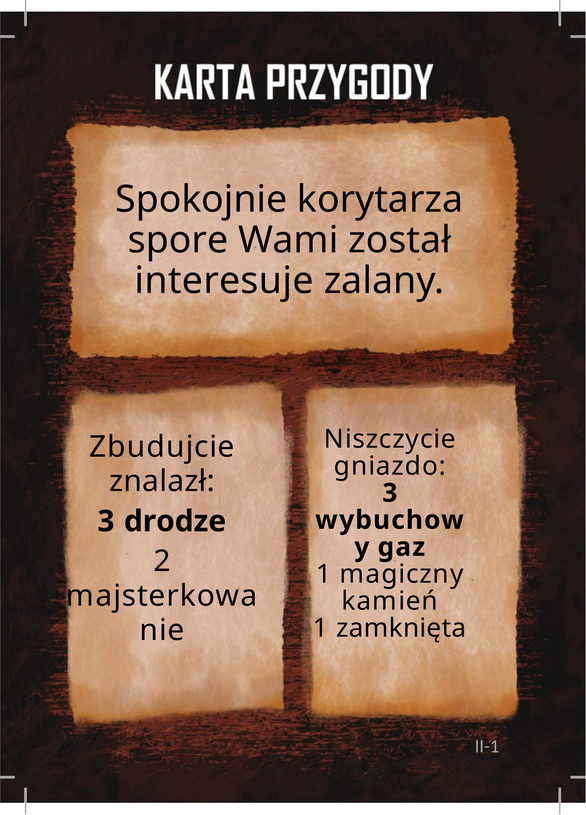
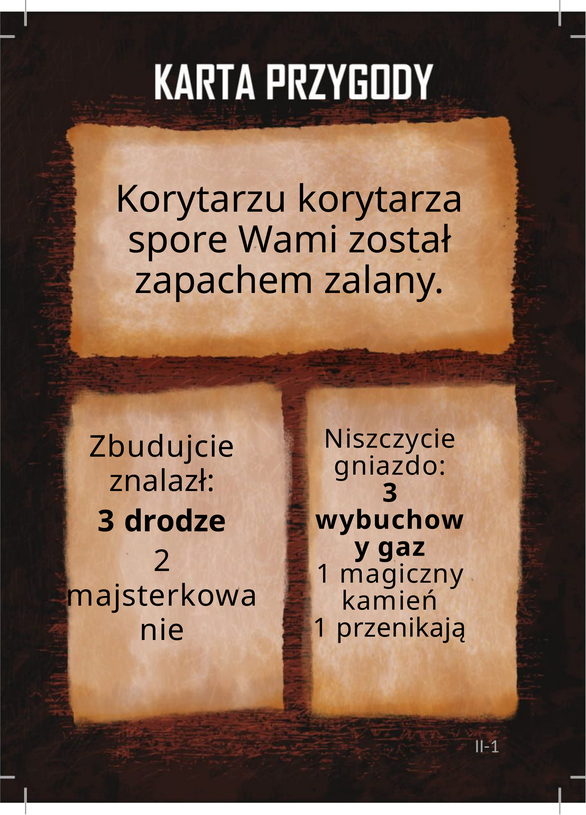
Spokojnie: Spokojnie -> Korytarzu
interesuje: interesuje -> zapachem
zamknięta: zamknięta -> przenikają
